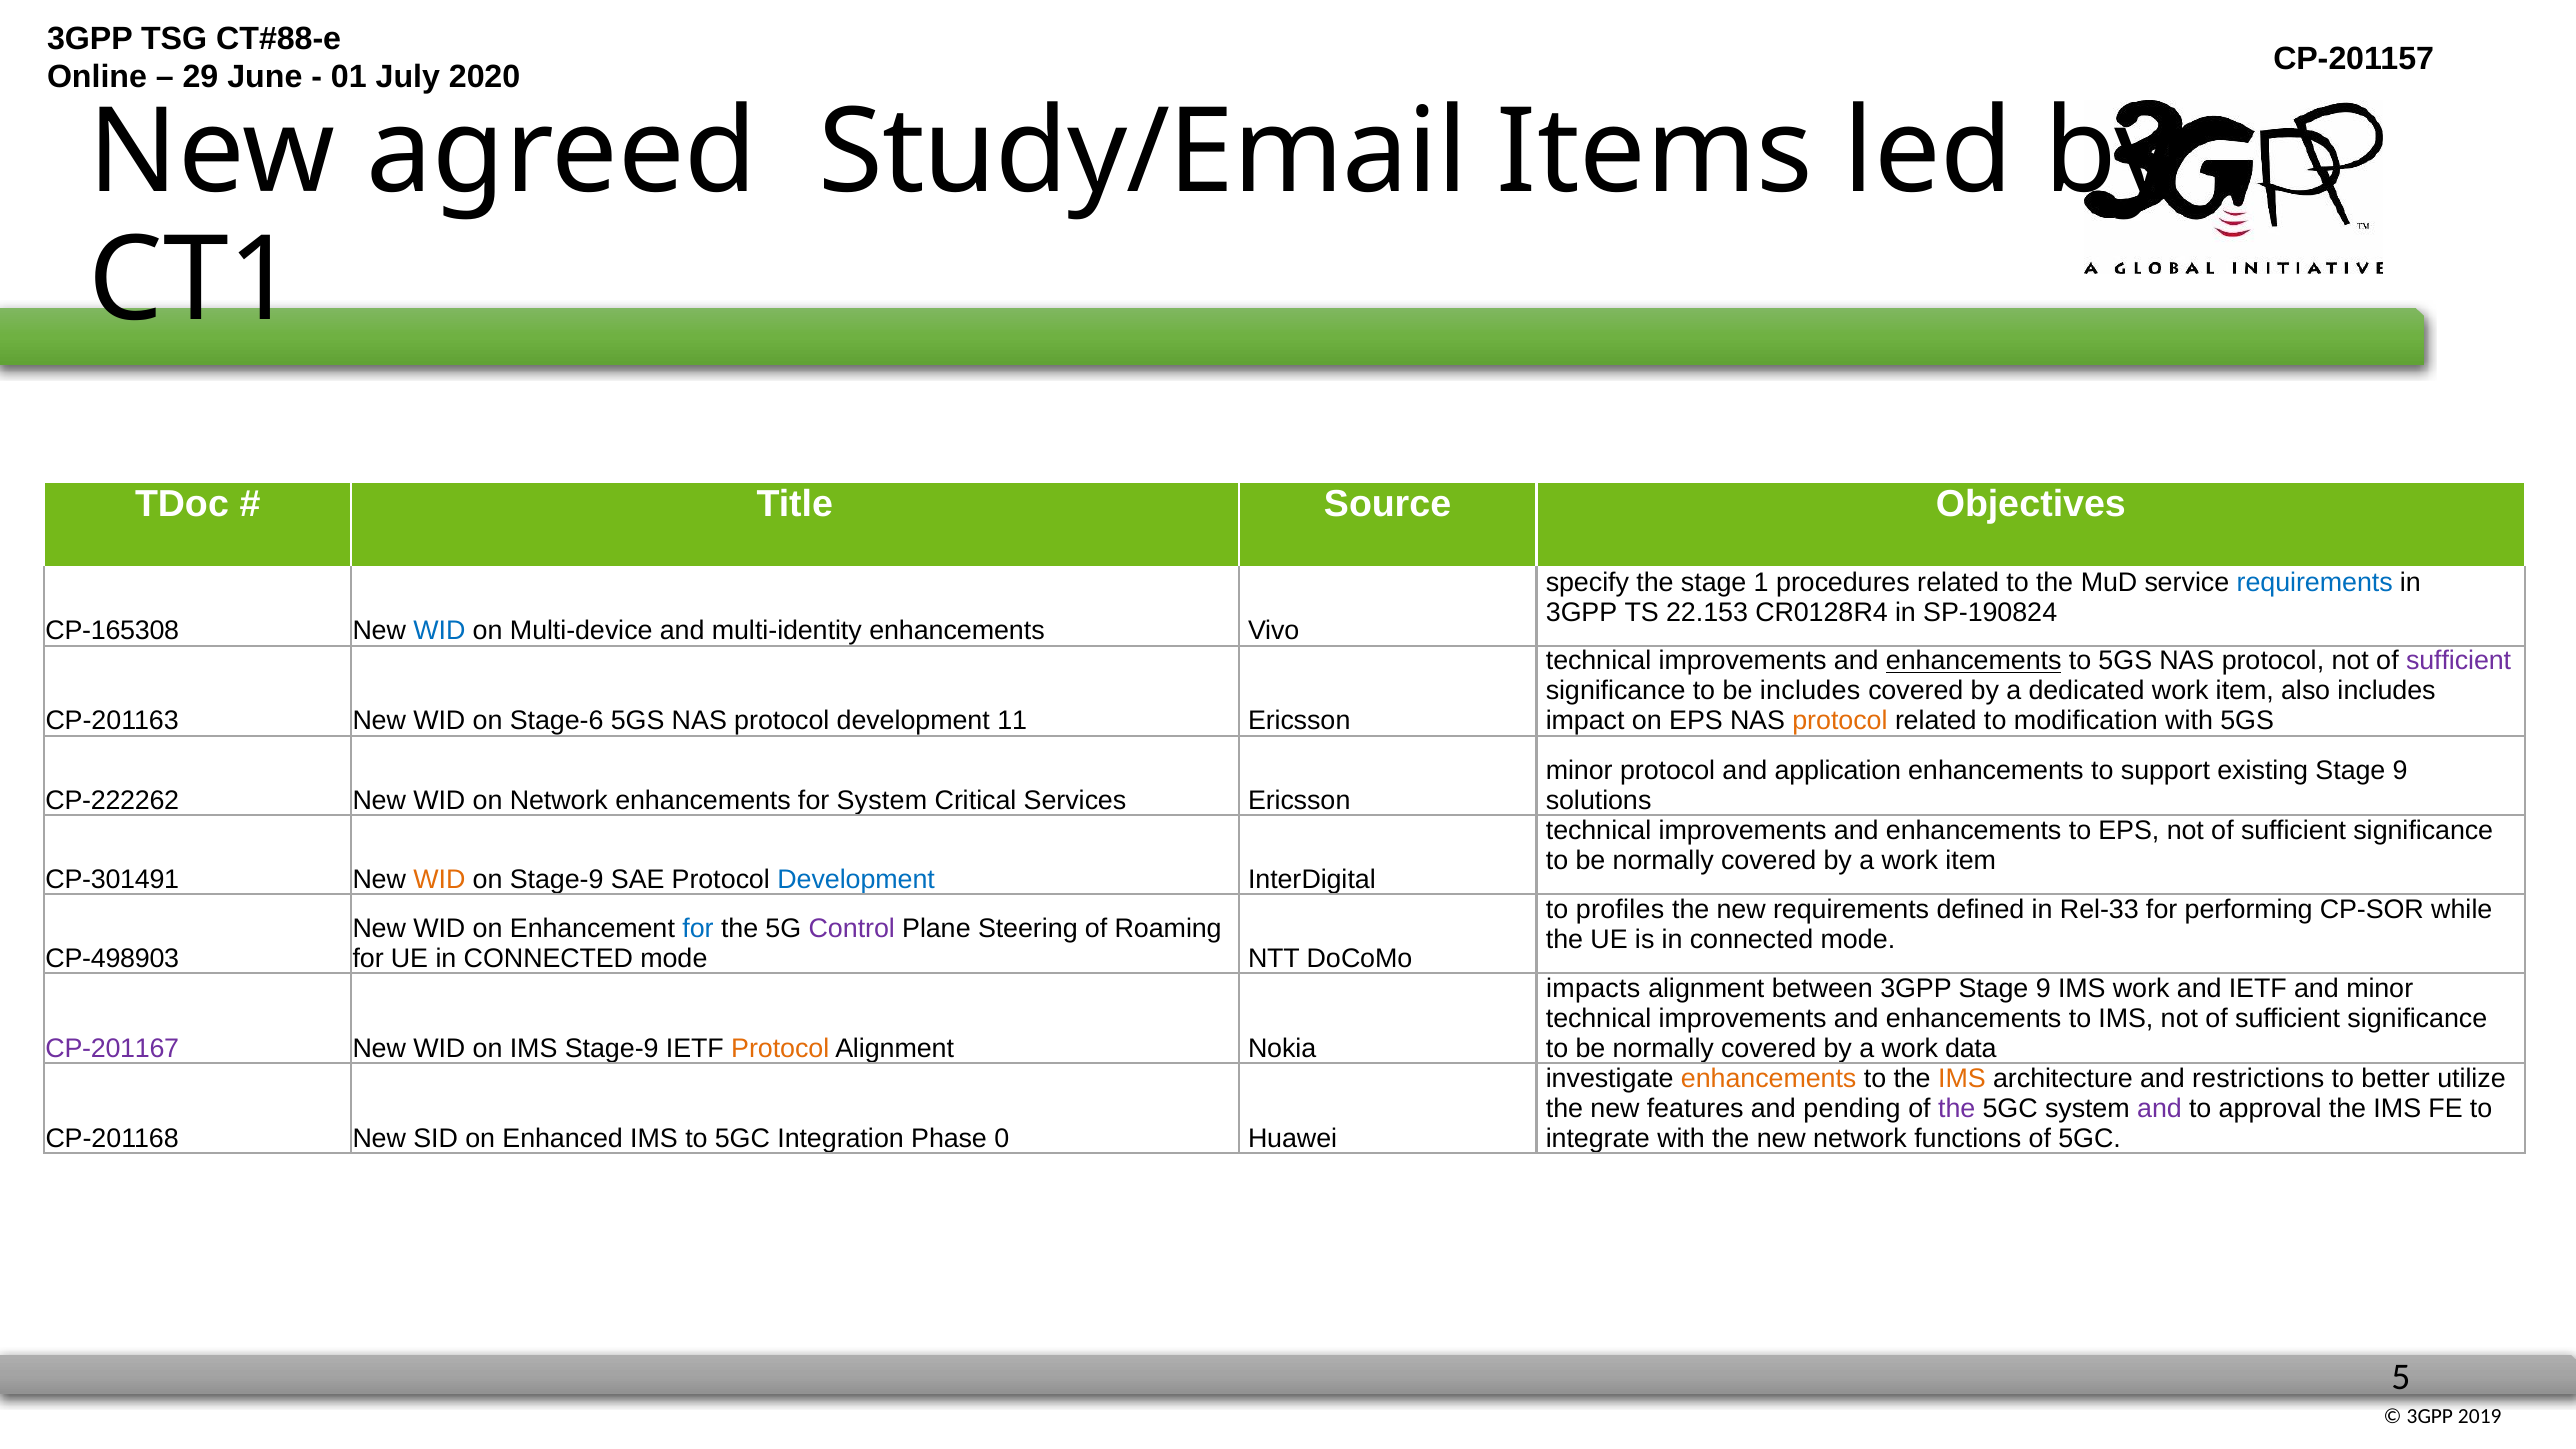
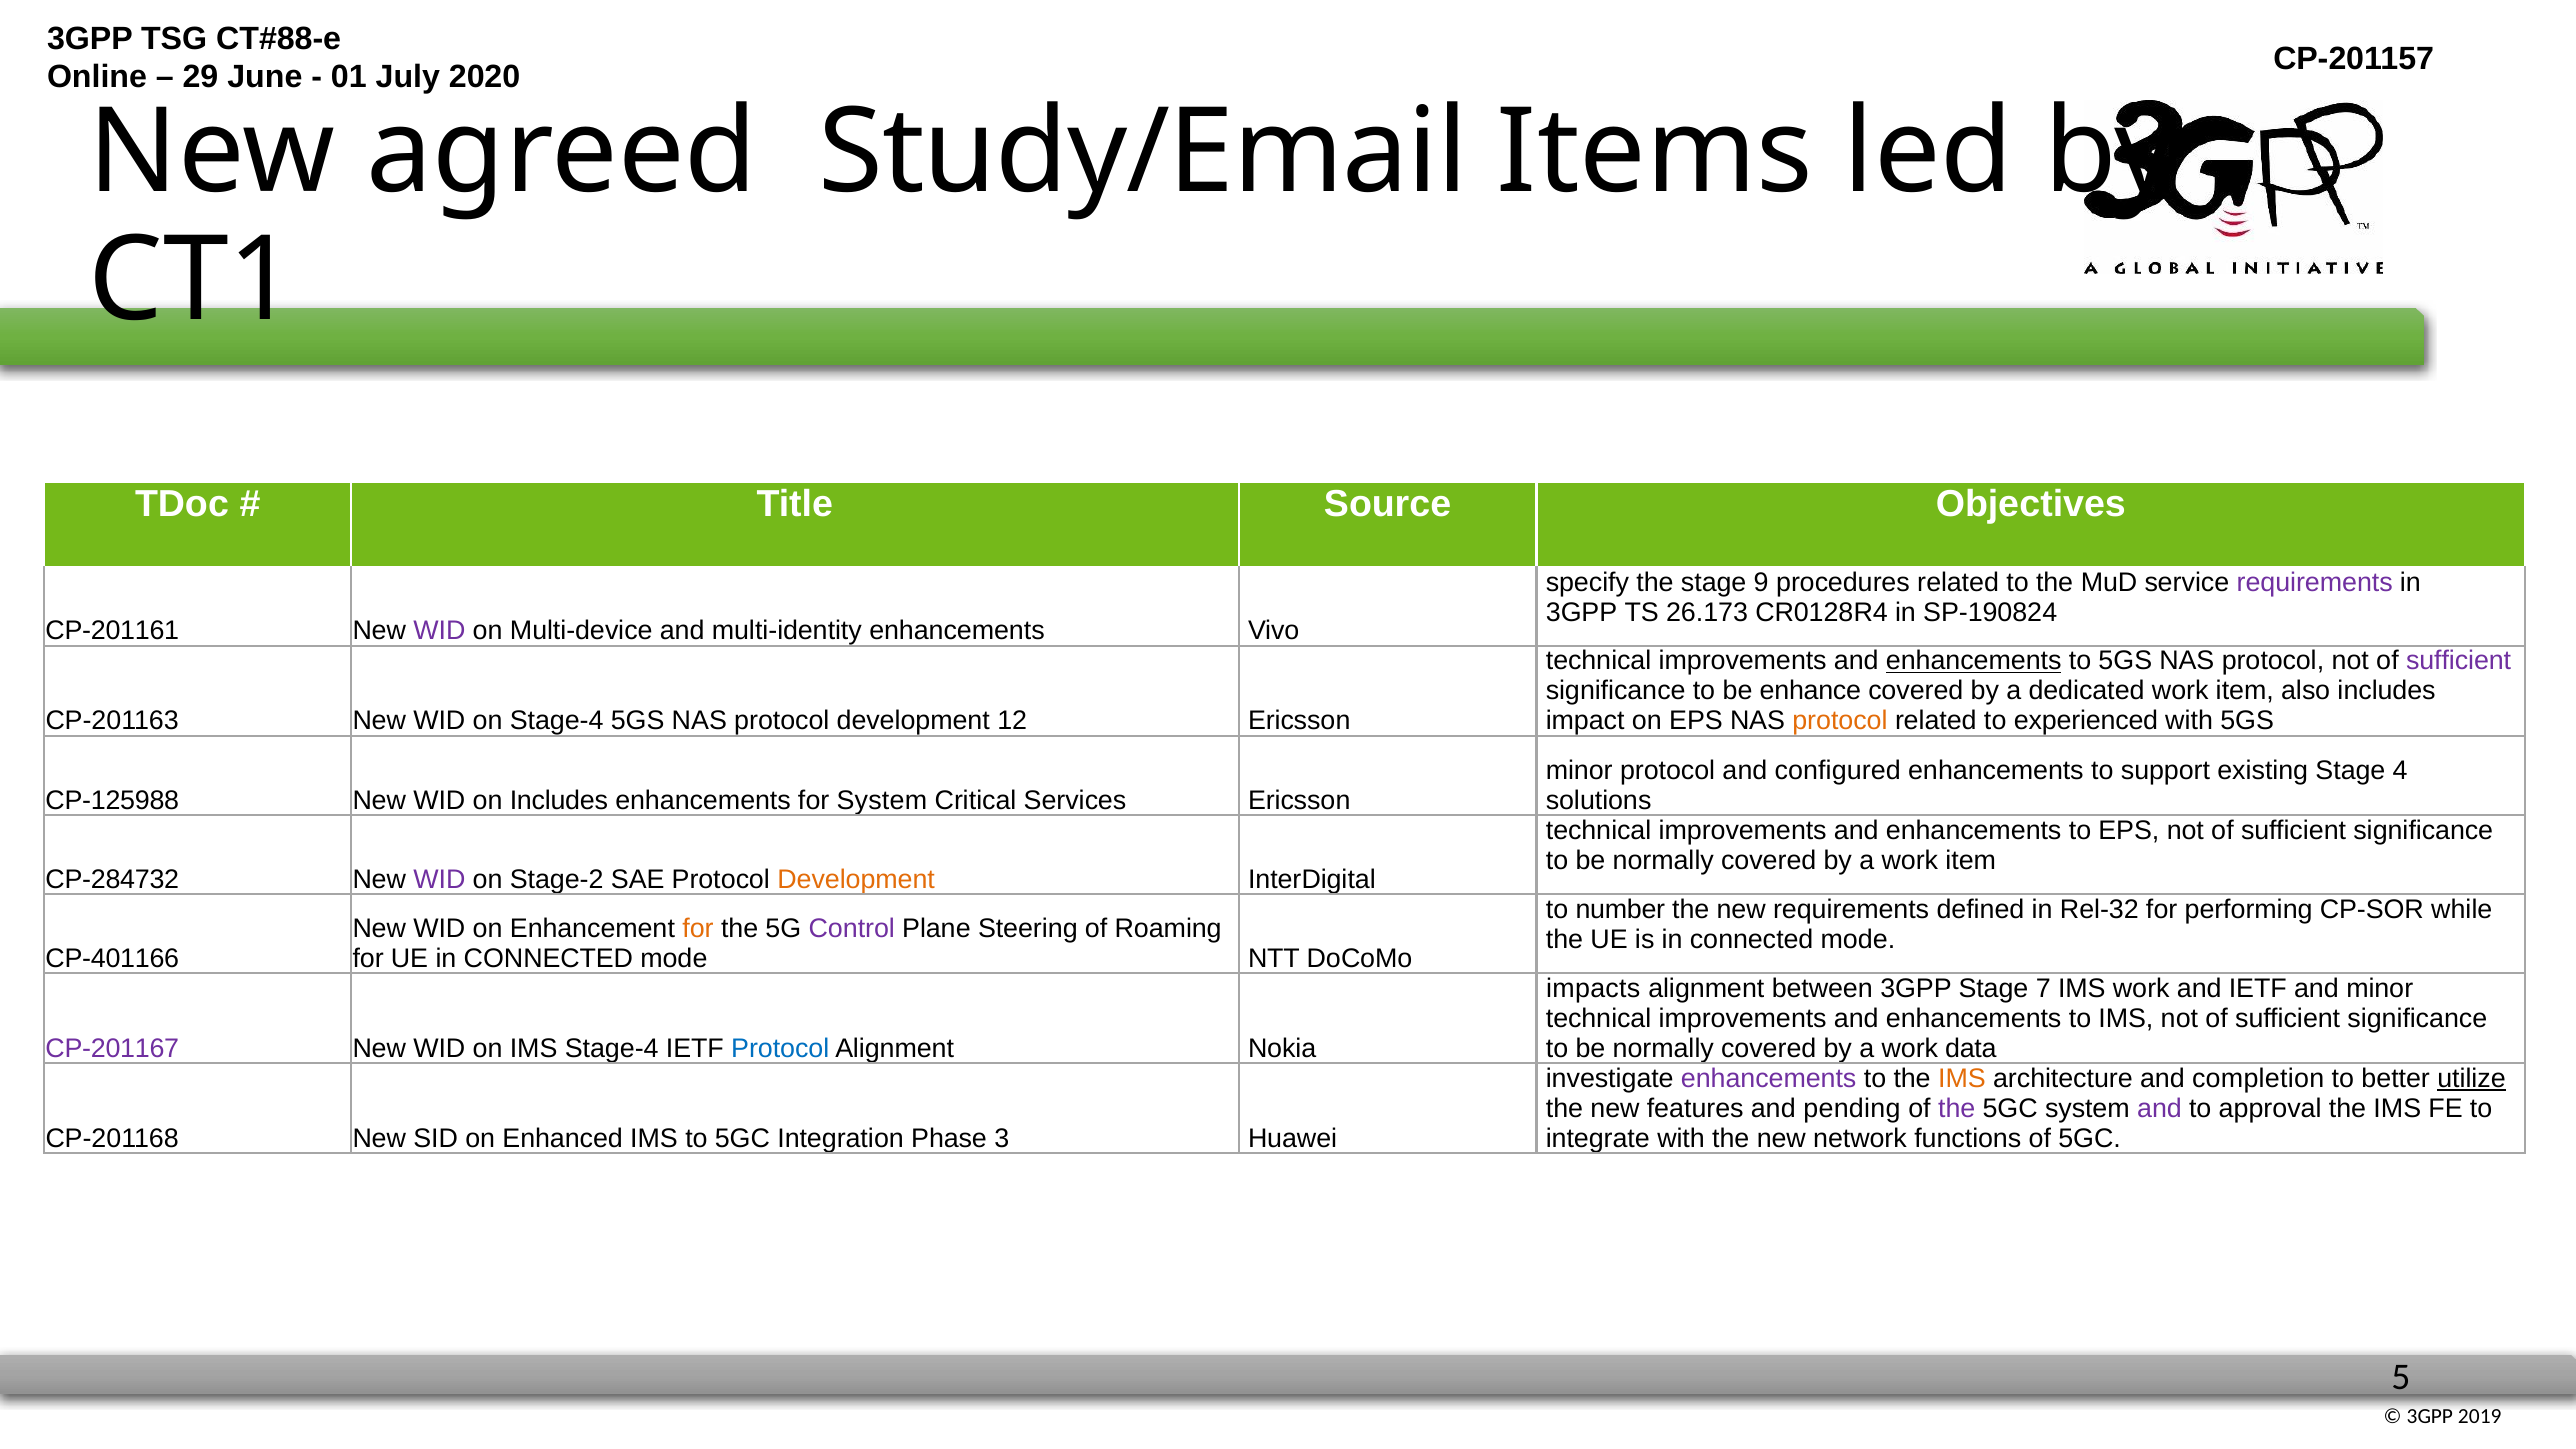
1: 1 -> 9
requirements at (2315, 583) colour: blue -> purple
22.153: 22.153 -> 26.173
CP-165308: CP-165308 -> CP-201161
WID at (439, 631) colour: blue -> purple
be includes: includes -> enhance
on Stage-6: Stage-6 -> Stage-4
11: 11 -> 12
modification: modification -> experienced
application: application -> configured
existing Stage 9: 9 -> 4
CP-222262: CP-222262 -> CP-125988
on Network: Network -> Includes
CP-301491: CP-301491 -> CP-284732
WID at (439, 879) colour: orange -> purple
on Stage-9: Stage-9 -> Stage-2
Development at (856, 879) colour: blue -> orange
profiles: profiles -> number
Rel-33: Rel-33 -> Rel-32
for at (698, 929) colour: blue -> orange
CP-498903: CP-498903 -> CP-401166
3GPP Stage 9: 9 -> 7
IMS Stage-9: Stage-9 -> Stage-4
Protocol at (780, 1049) colour: orange -> blue
enhancements at (1769, 1079) colour: orange -> purple
restrictions: restrictions -> completion
utilize underline: none -> present
0: 0 -> 3
